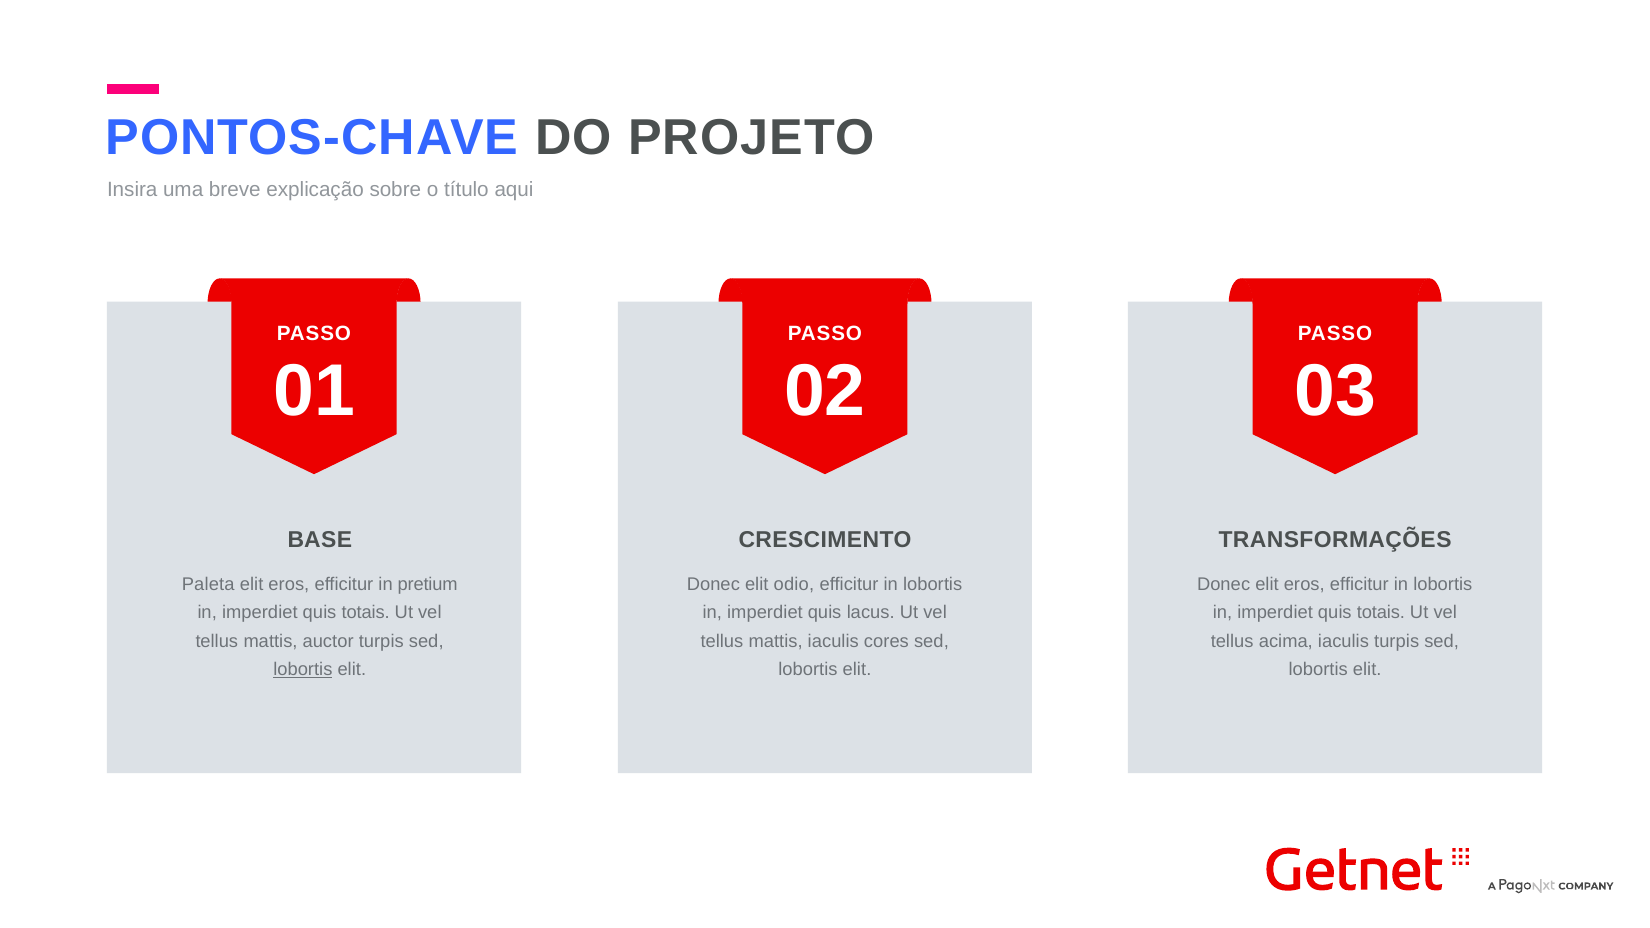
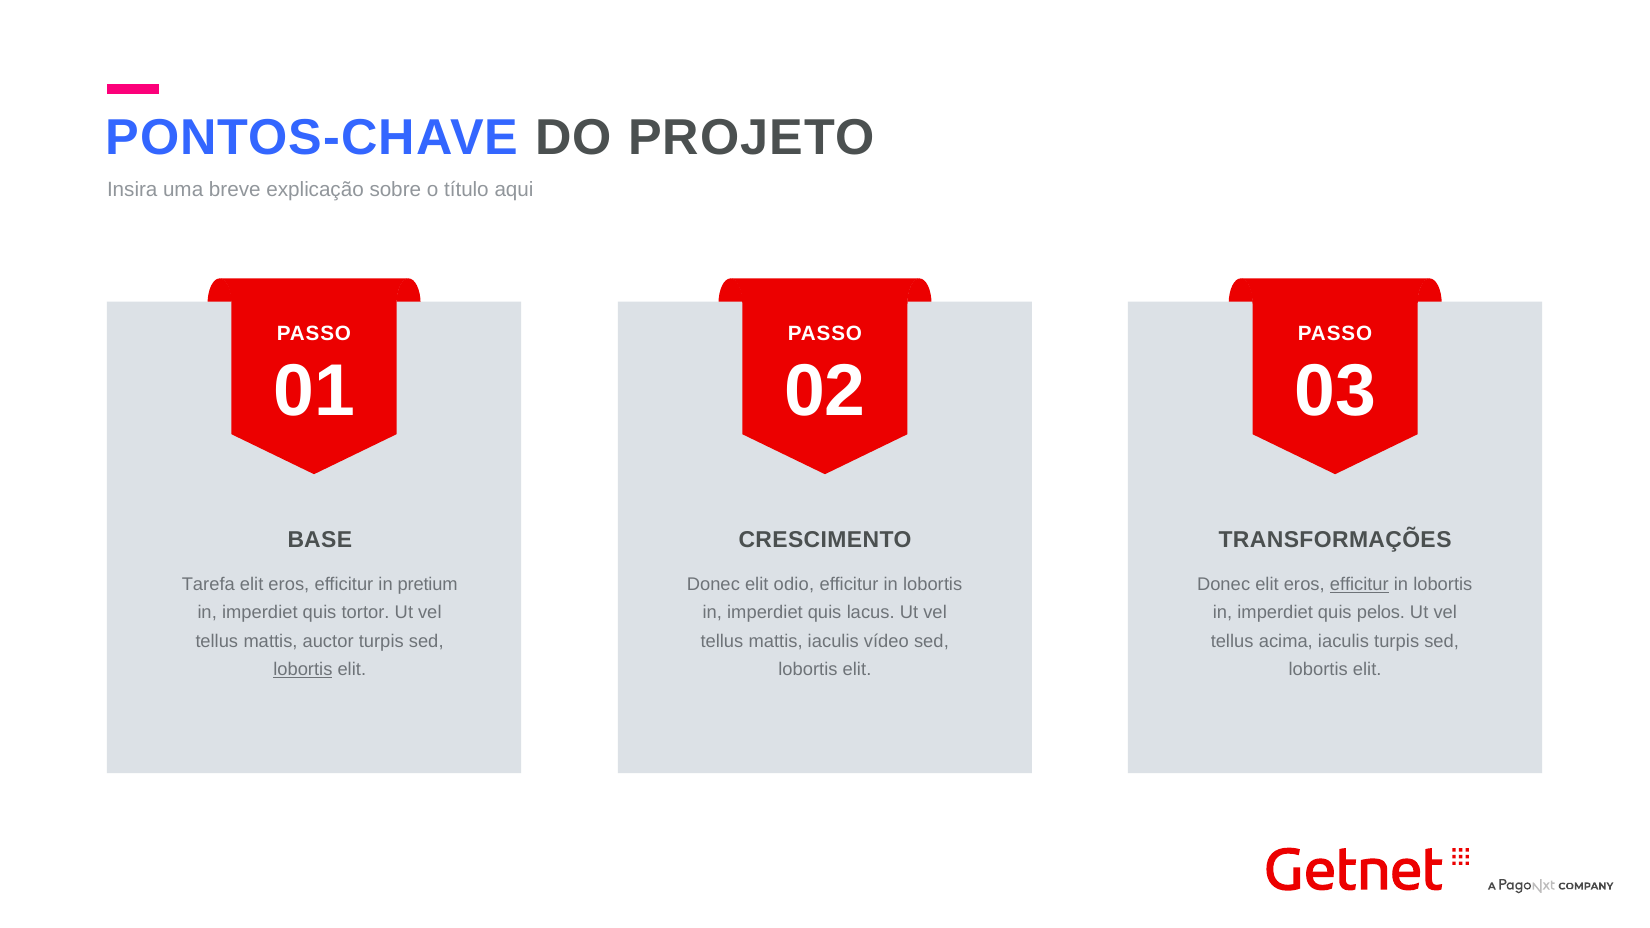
Paleta: Paleta -> Tarefa
efficitur at (1359, 584) underline: none -> present
totais at (366, 613): totais -> tortor
totais at (1381, 613): totais -> pelos
cores: cores -> vídeo
